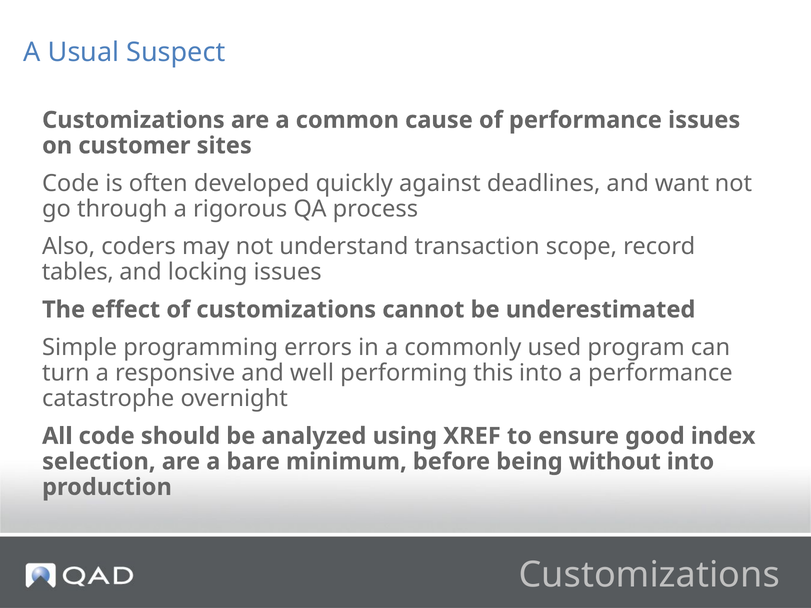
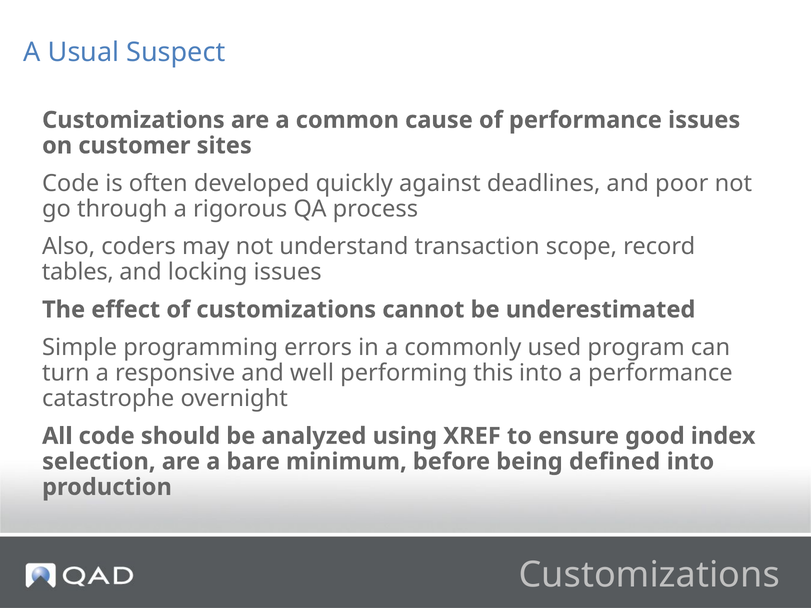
want: want -> poor
without: without -> defined
